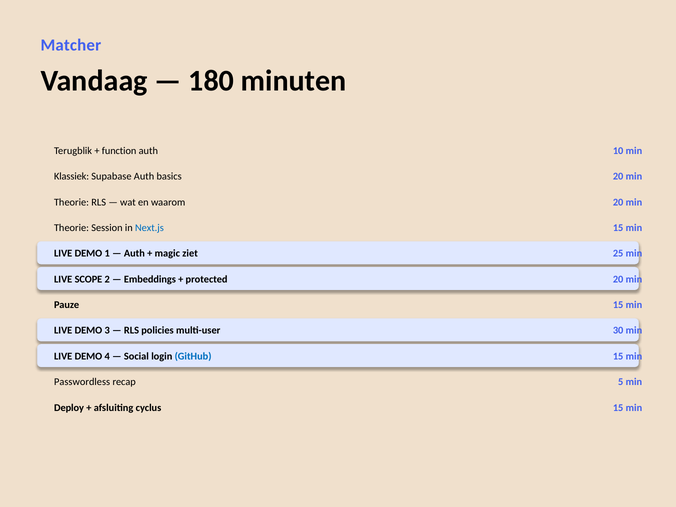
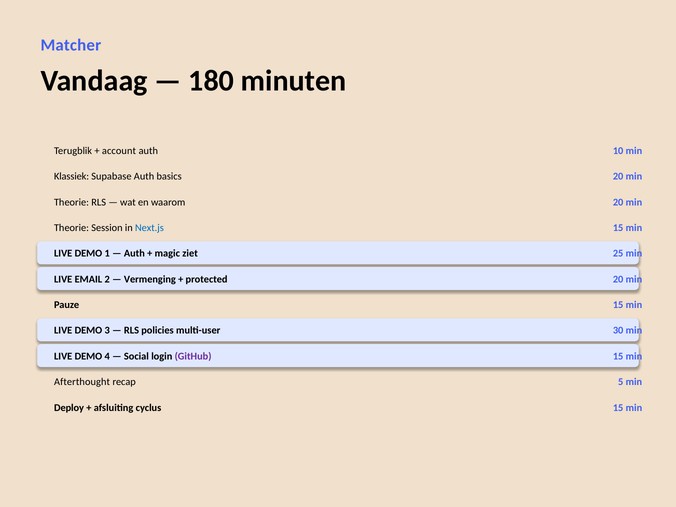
function: function -> account
SCOPE: SCOPE -> EMAIL
Embeddings: Embeddings -> Vermenging
GitHub colour: blue -> purple
Passwordless: Passwordless -> Afterthought
